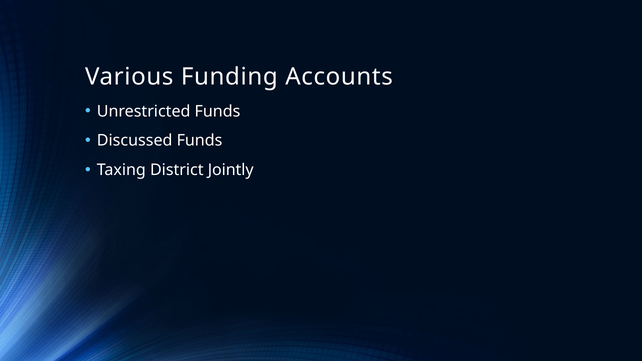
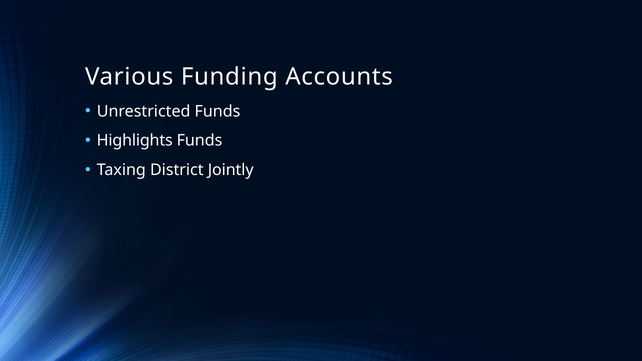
Discussed: Discussed -> Highlights
